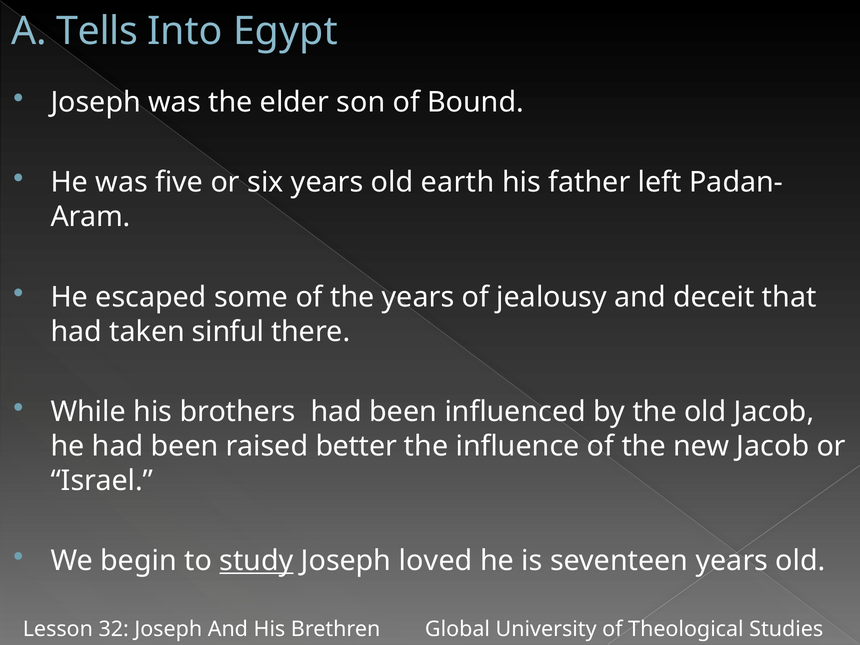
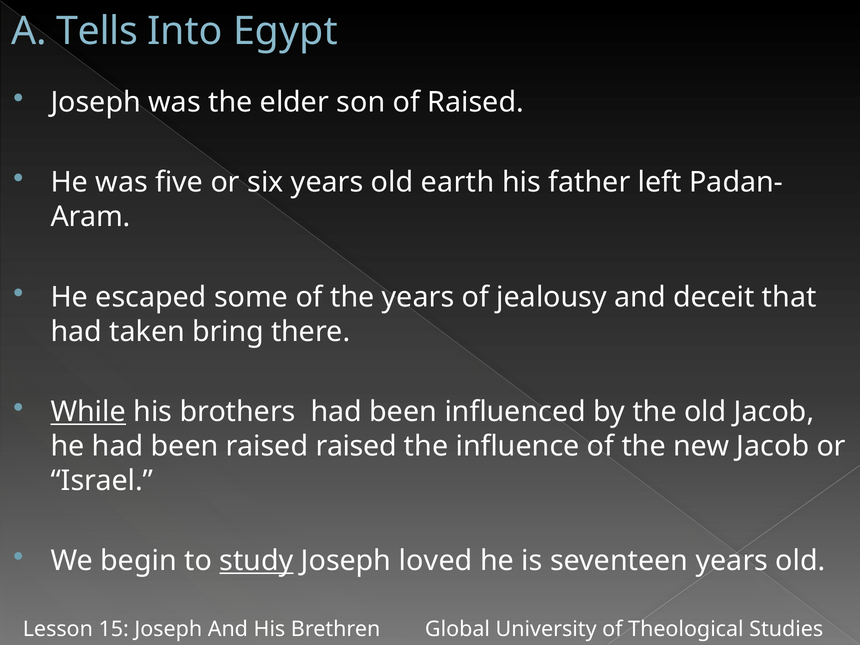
of Bound: Bound -> Raised
sinful: sinful -> bring
While underline: none -> present
raised better: better -> raised
32: 32 -> 15
